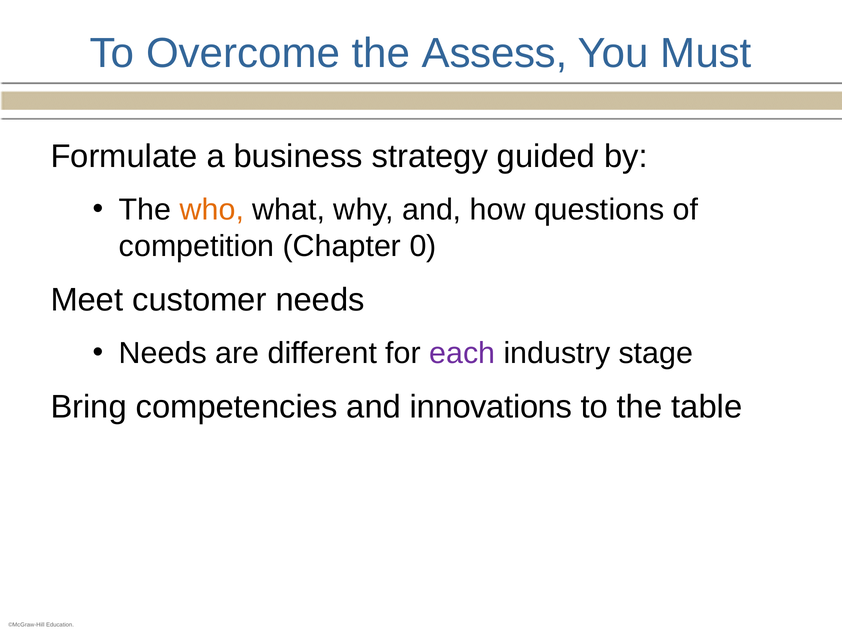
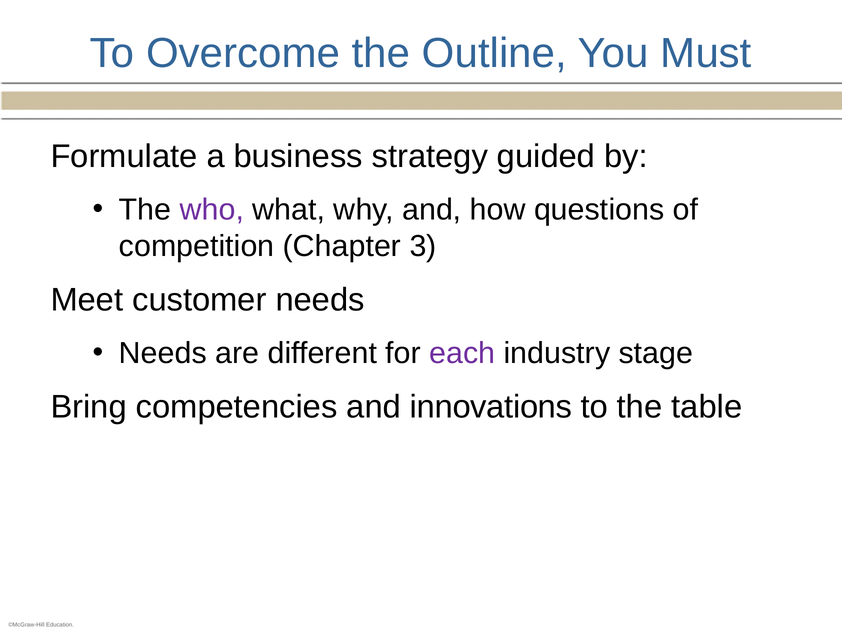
Assess: Assess -> Outline
who colour: orange -> purple
0: 0 -> 3
